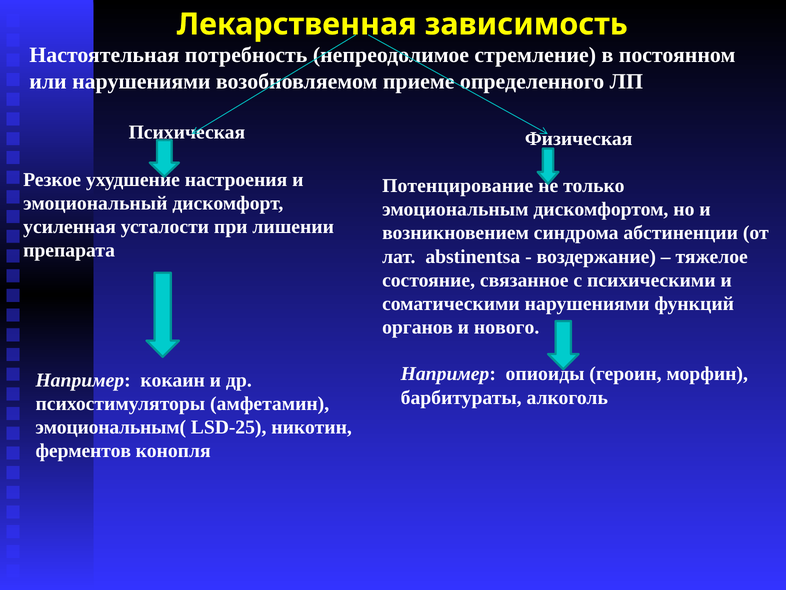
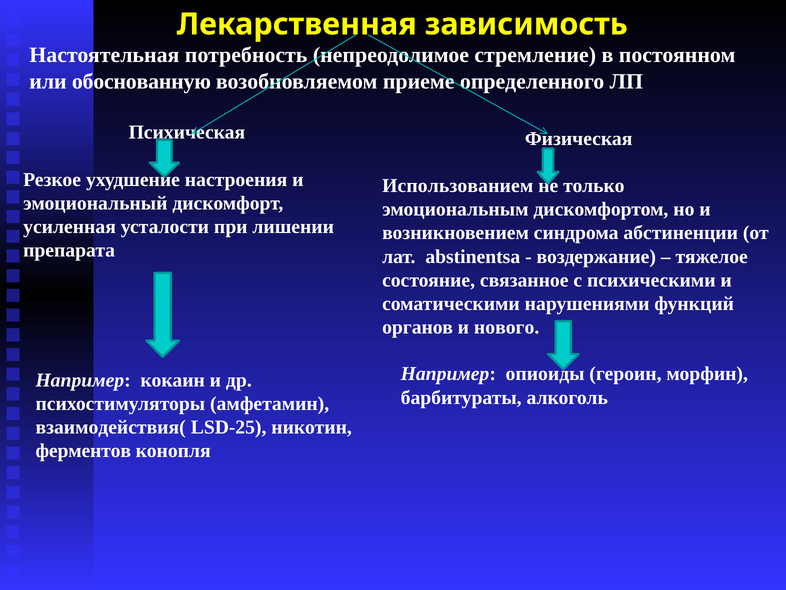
или нарушениями: нарушениями -> обоснованную
Потенцирование: Потенцирование -> Использованием
эмоциональным(: эмоциональным( -> взаимодействия(
